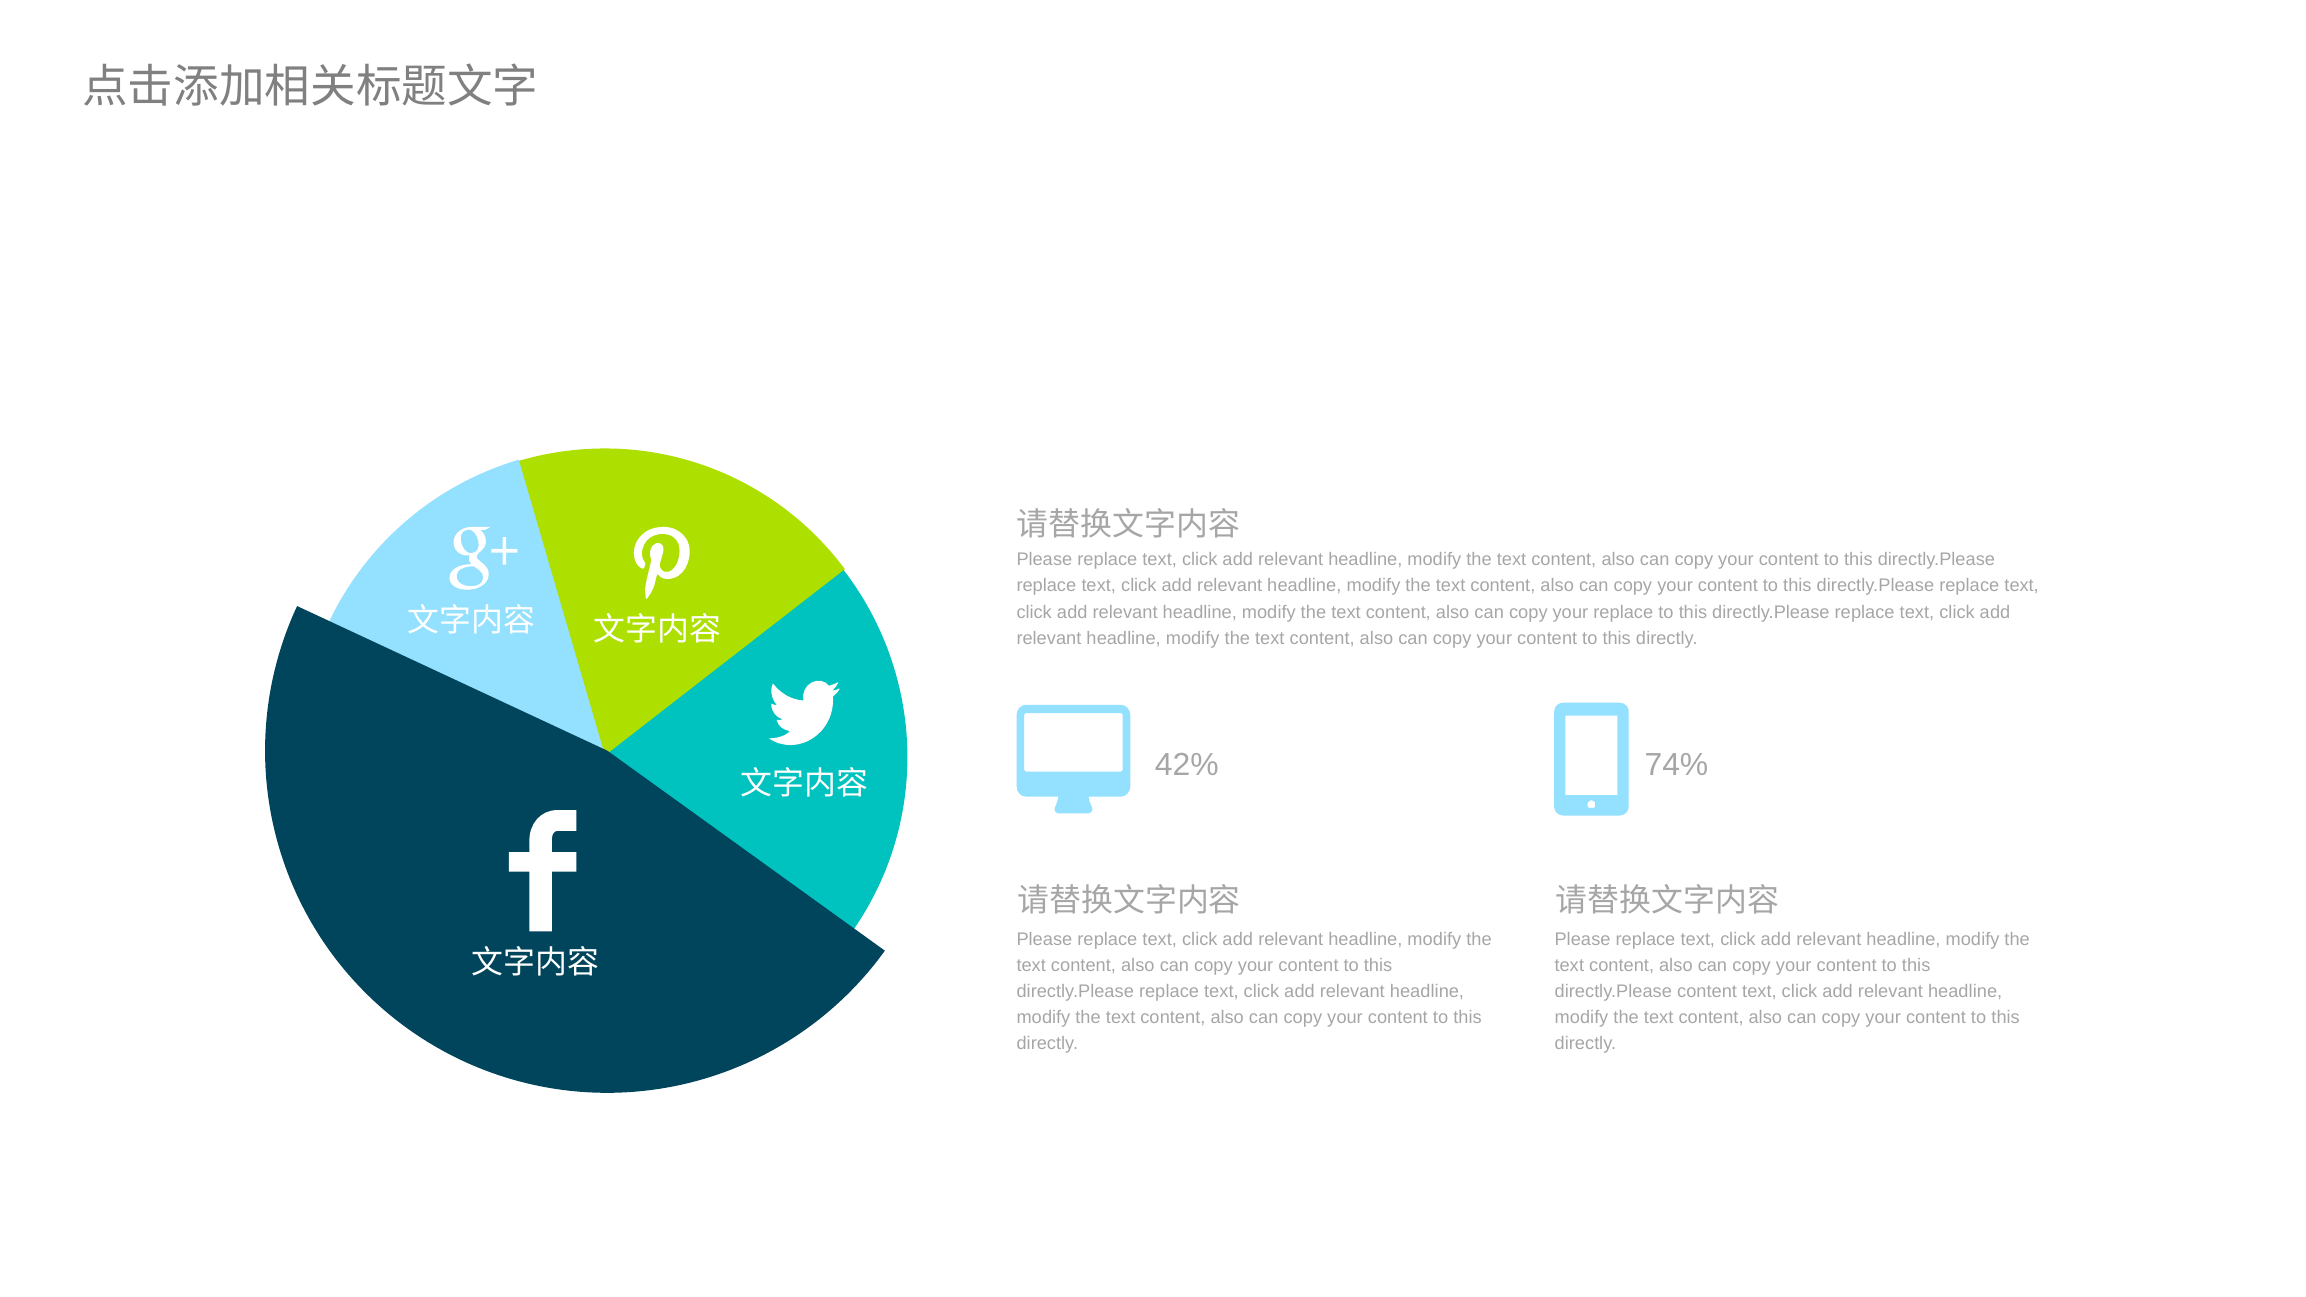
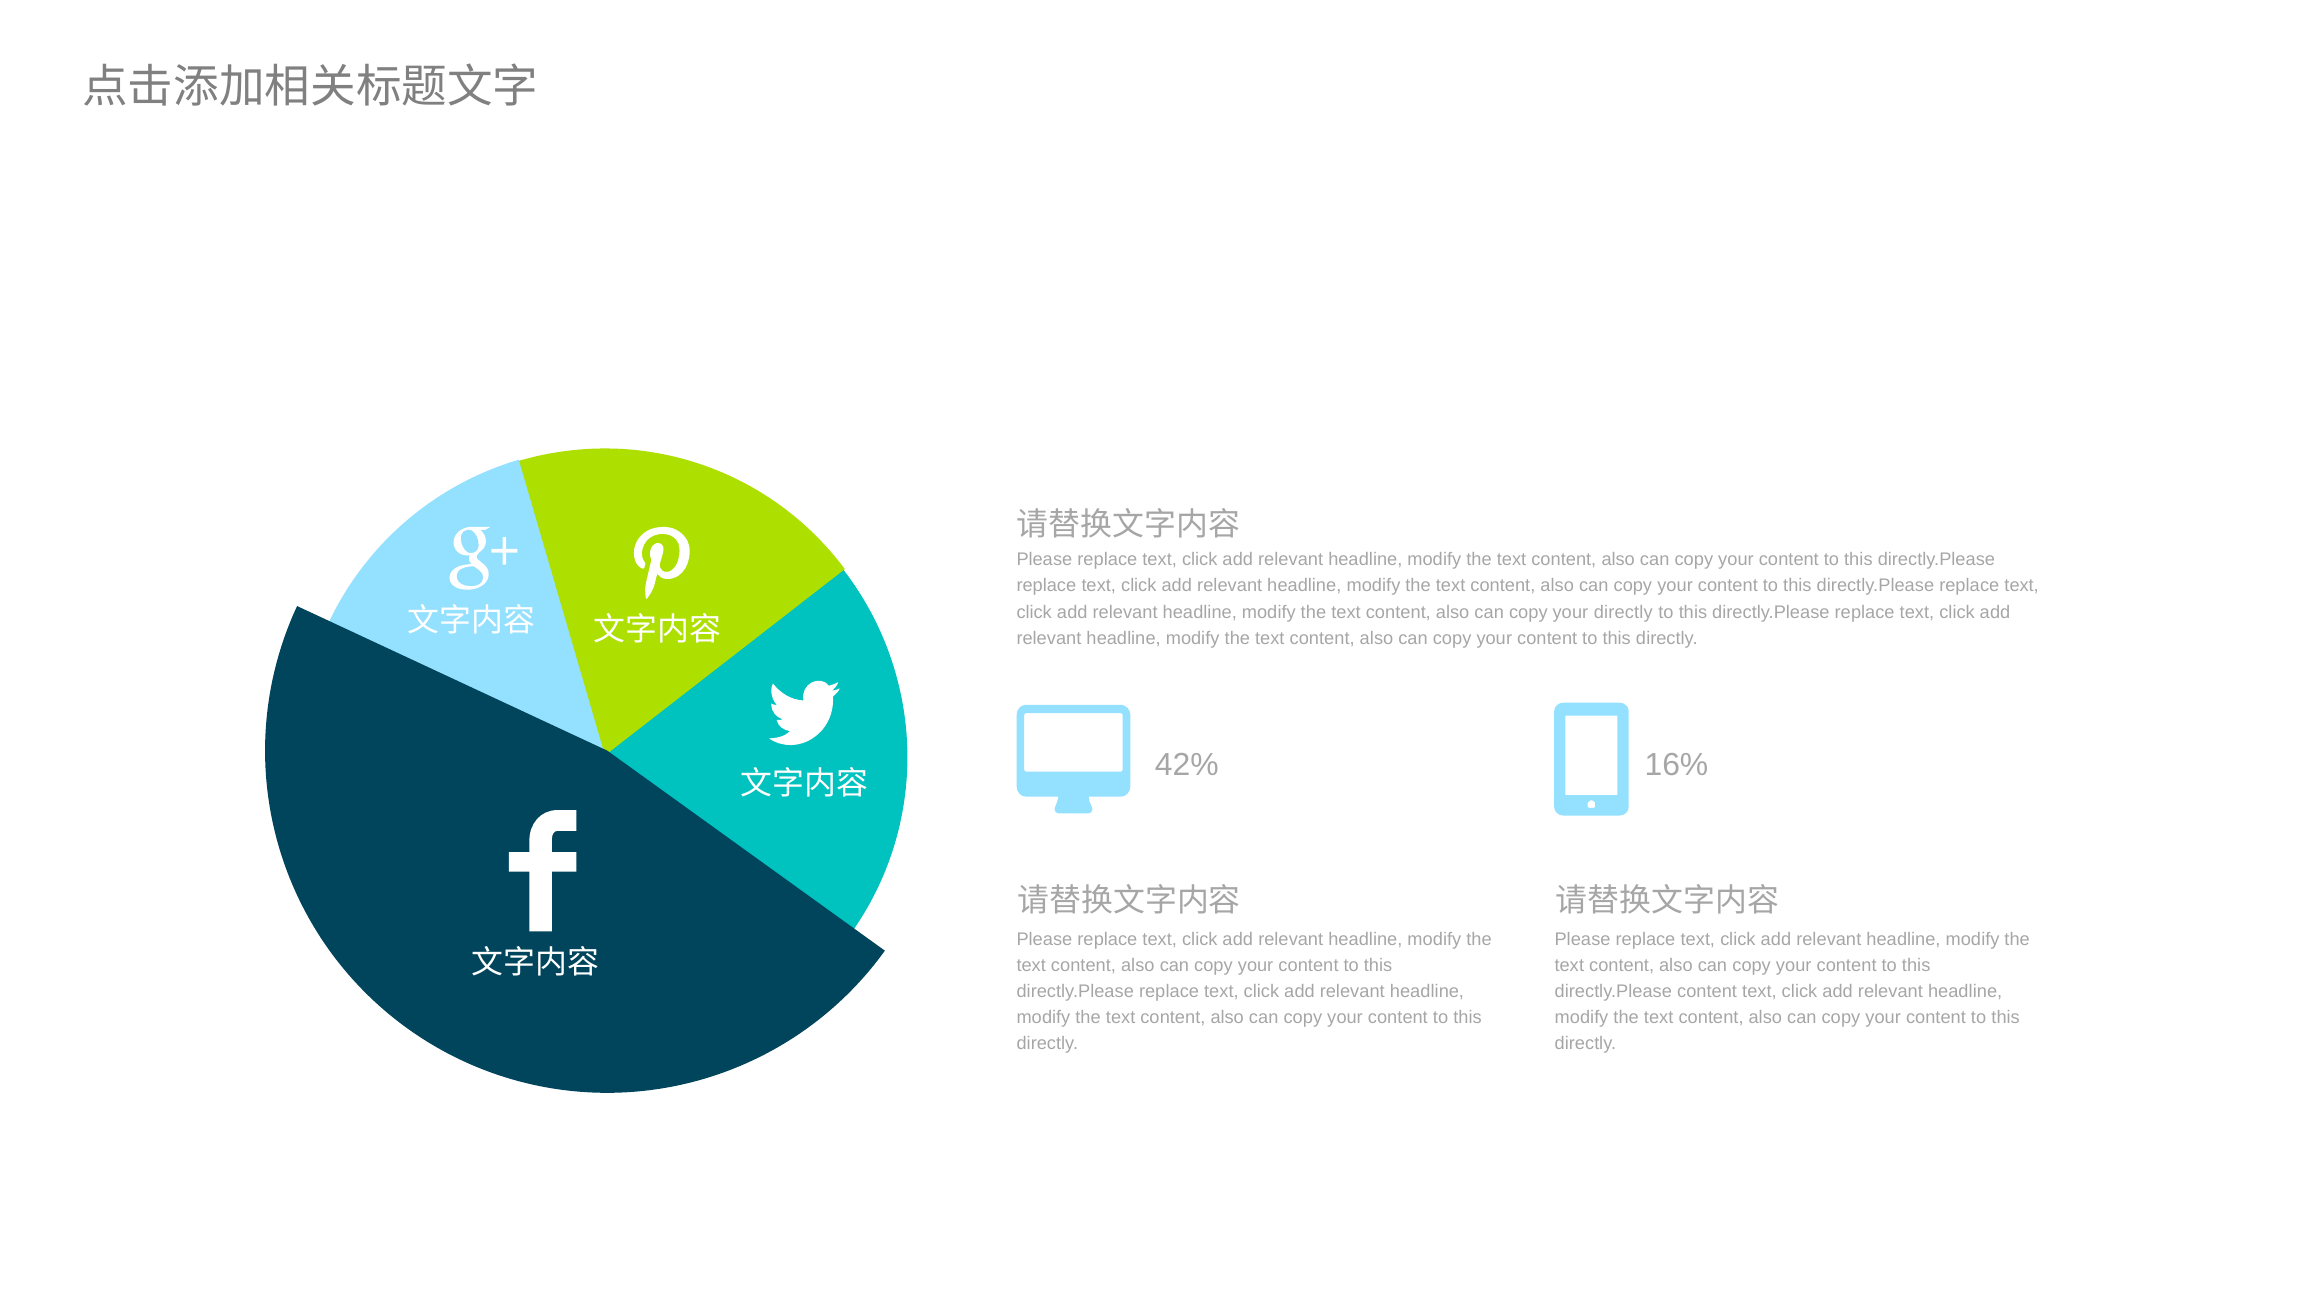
your replace: replace -> directly
74%: 74% -> 16%
